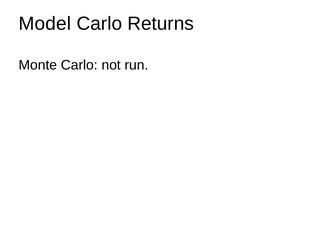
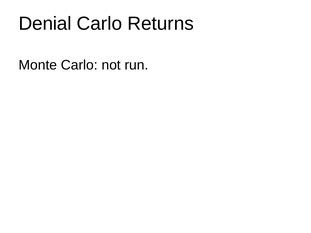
Model: Model -> Denial
